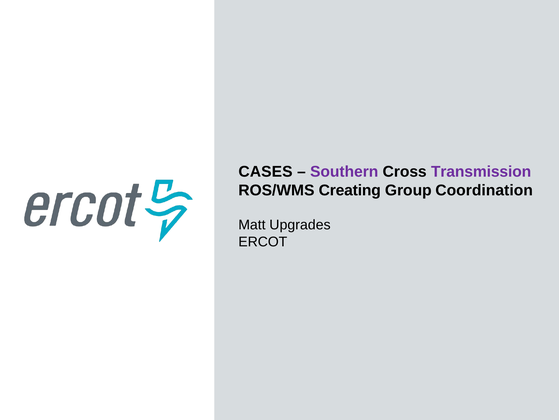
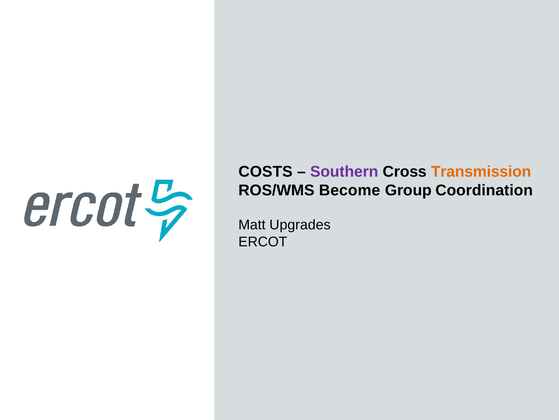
CASES: CASES -> COSTS
Transmission colour: purple -> orange
Creating: Creating -> Become
